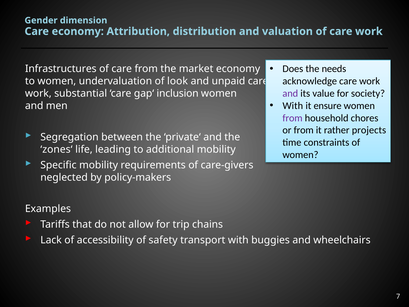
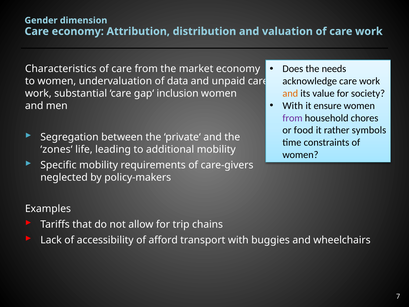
Infrastructures: Infrastructures -> Characteristics
look: look -> data
and at (290, 93) colour: purple -> orange
or from: from -> food
projects: projects -> symbols
safety: safety -> afford
